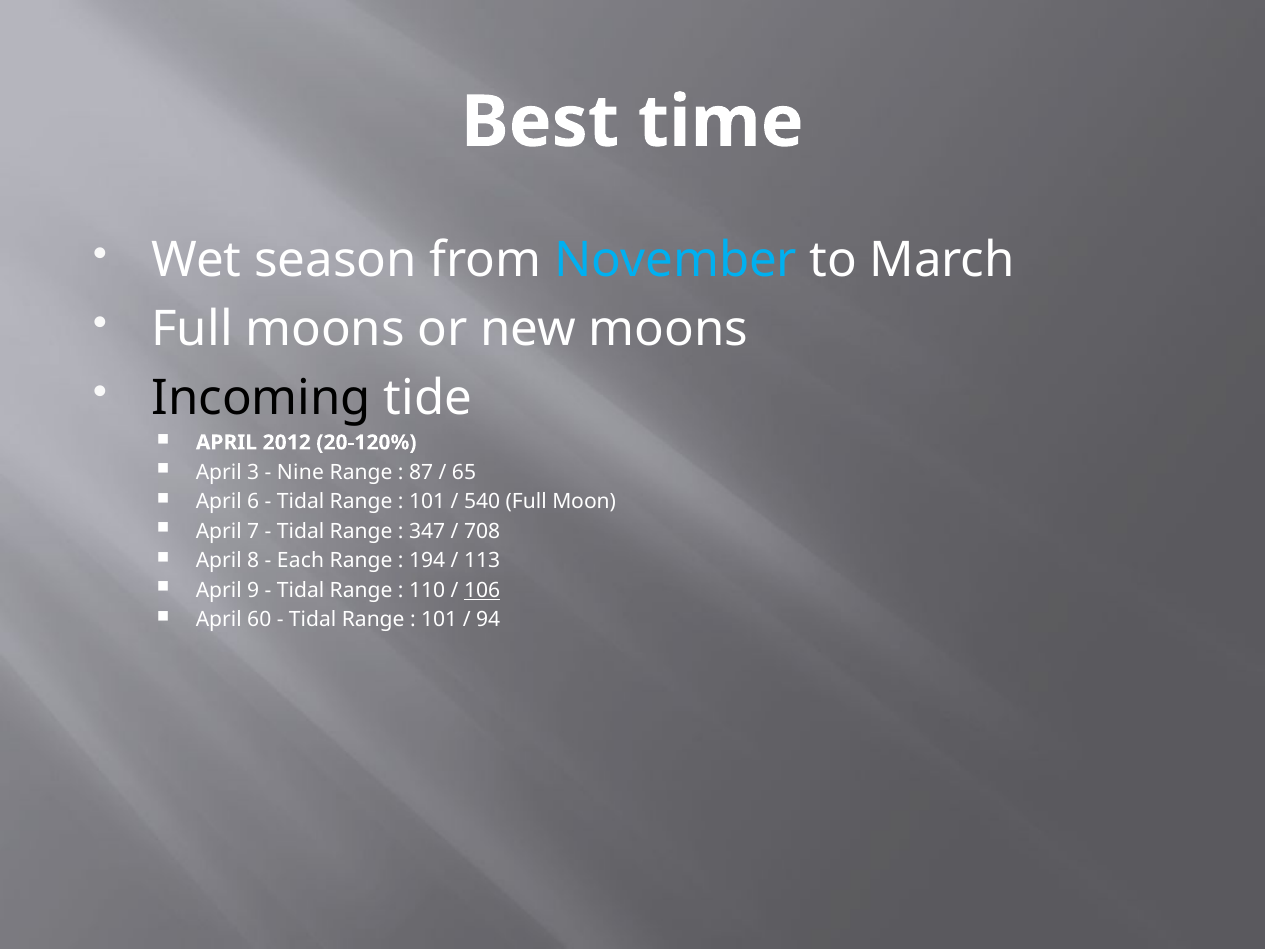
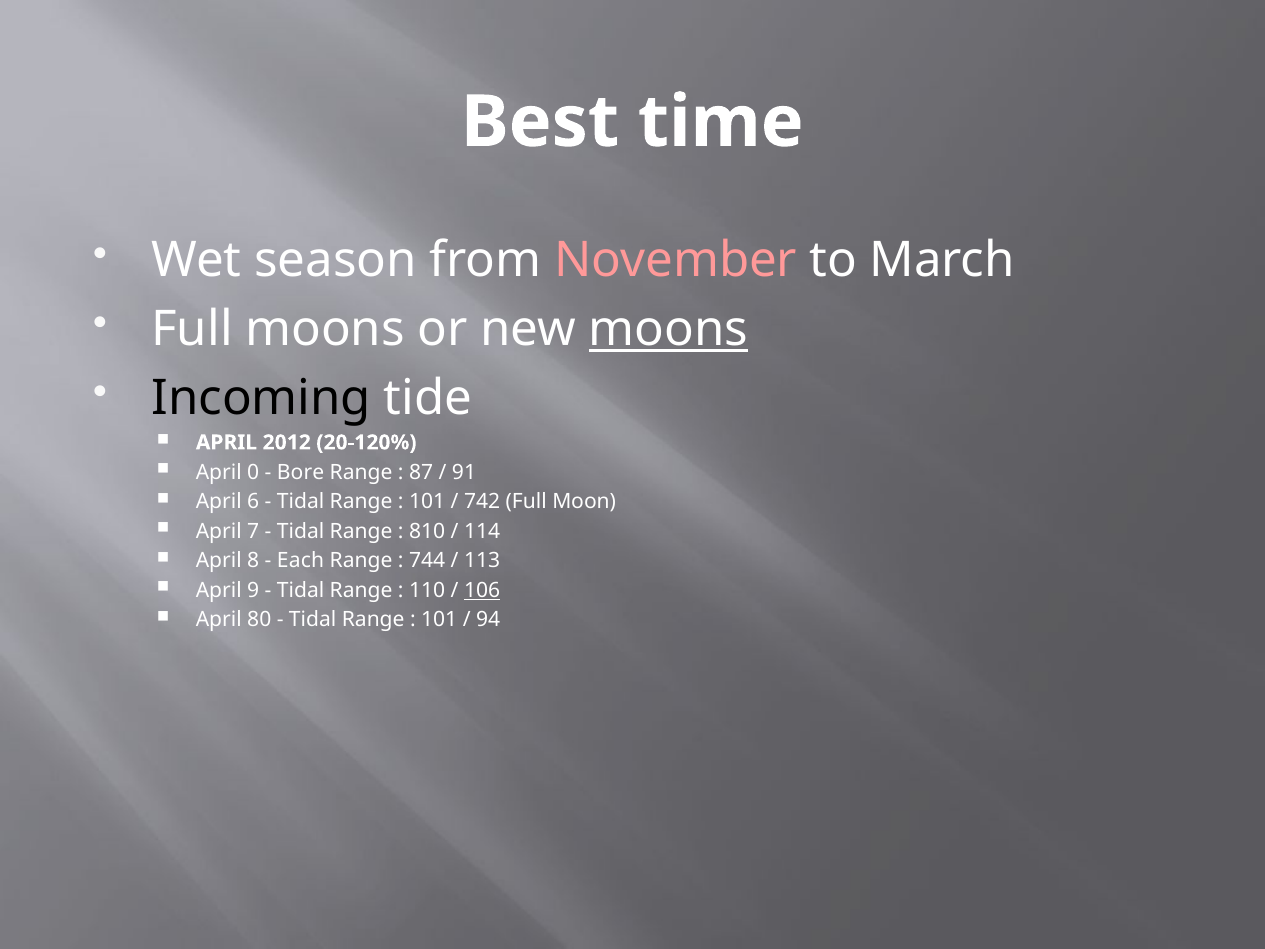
November colour: light blue -> pink
moons at (668, 329) underline: none -> present
3: 3 -> 0
Nine: Nine -> Bore
65: 65 -> 91
540: 540 -> 742
347: 347 -> 810
708: 708 -> 114
194: 194 -> 744
60: 60 -> 80
